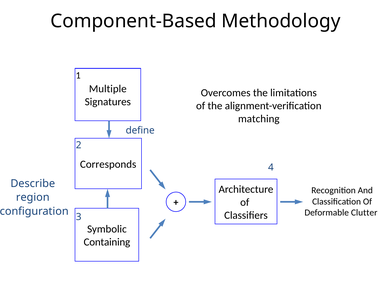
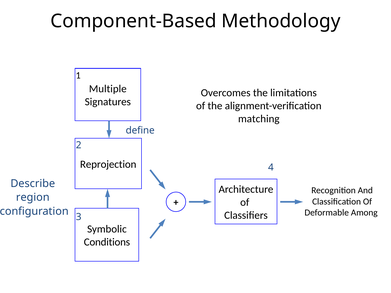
Corresponds: Corresponds -> Reprojection
Clutter: Clutter -> Among
Containing: Containing -> Conditions
